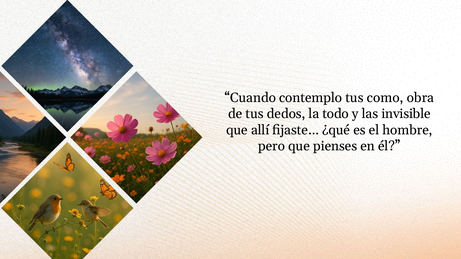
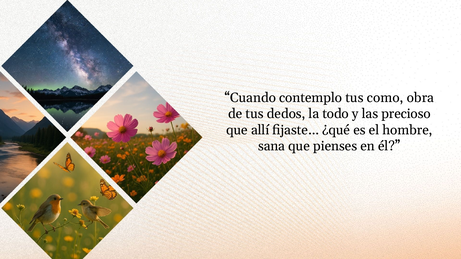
invisible: invisible -> precioso
pero: pero -> sana
